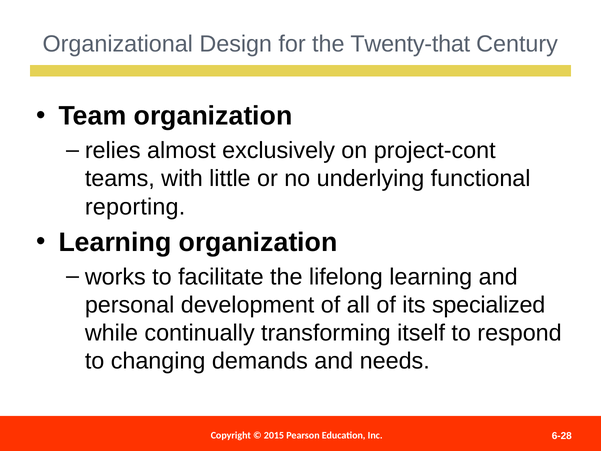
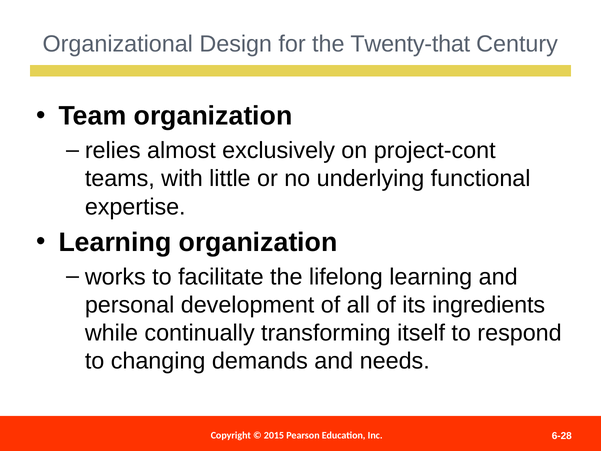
reporting: reporting -> expertise
specialized: specialized -> ingredients
